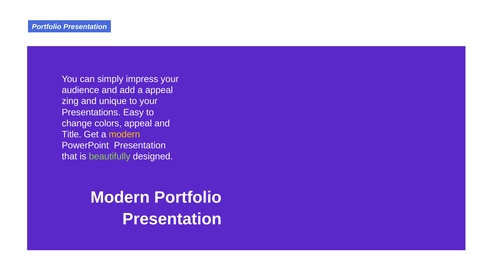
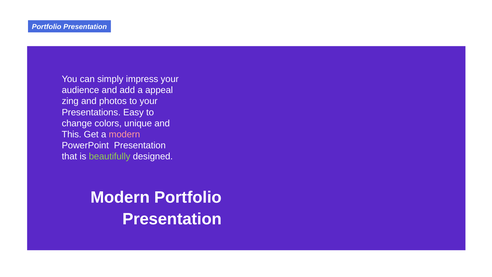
unique: unique -> photos
colors appeal: appeal -> unique
Title: Title -> This
modern at (124, 134) colour: yellow -> pink
